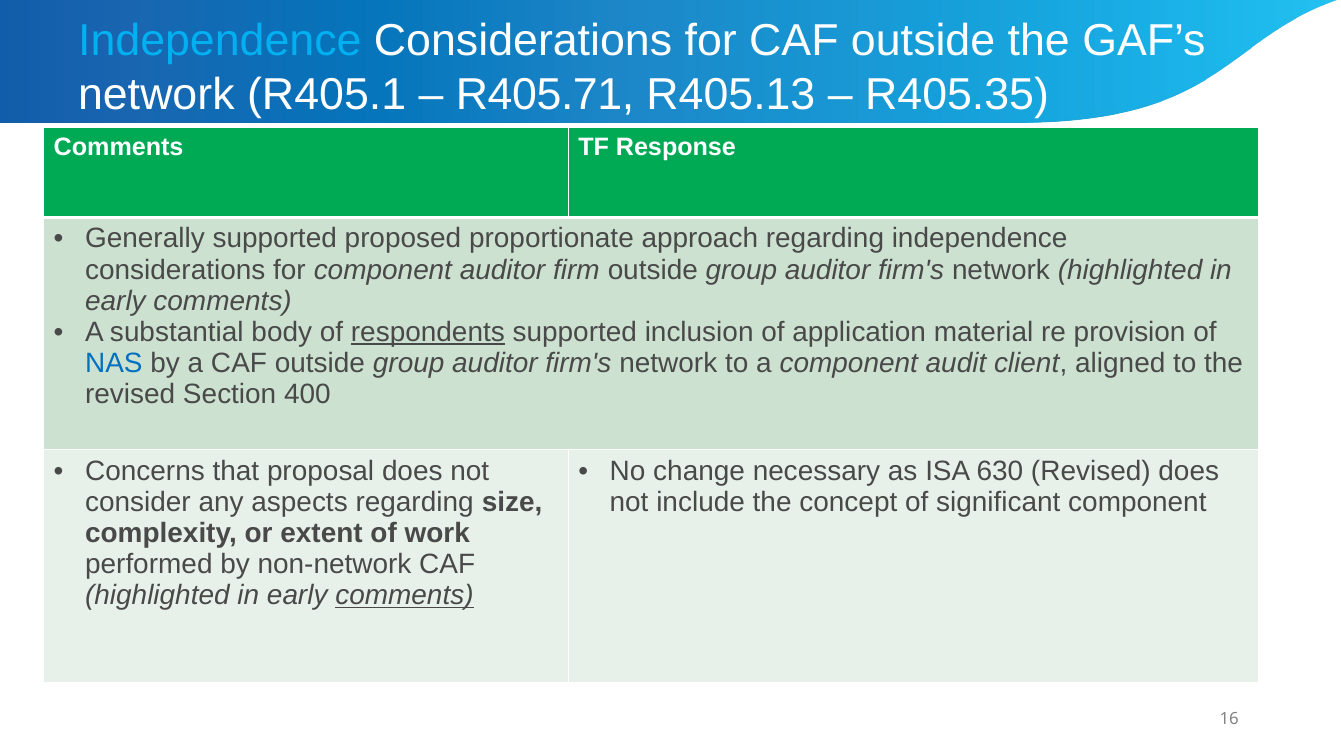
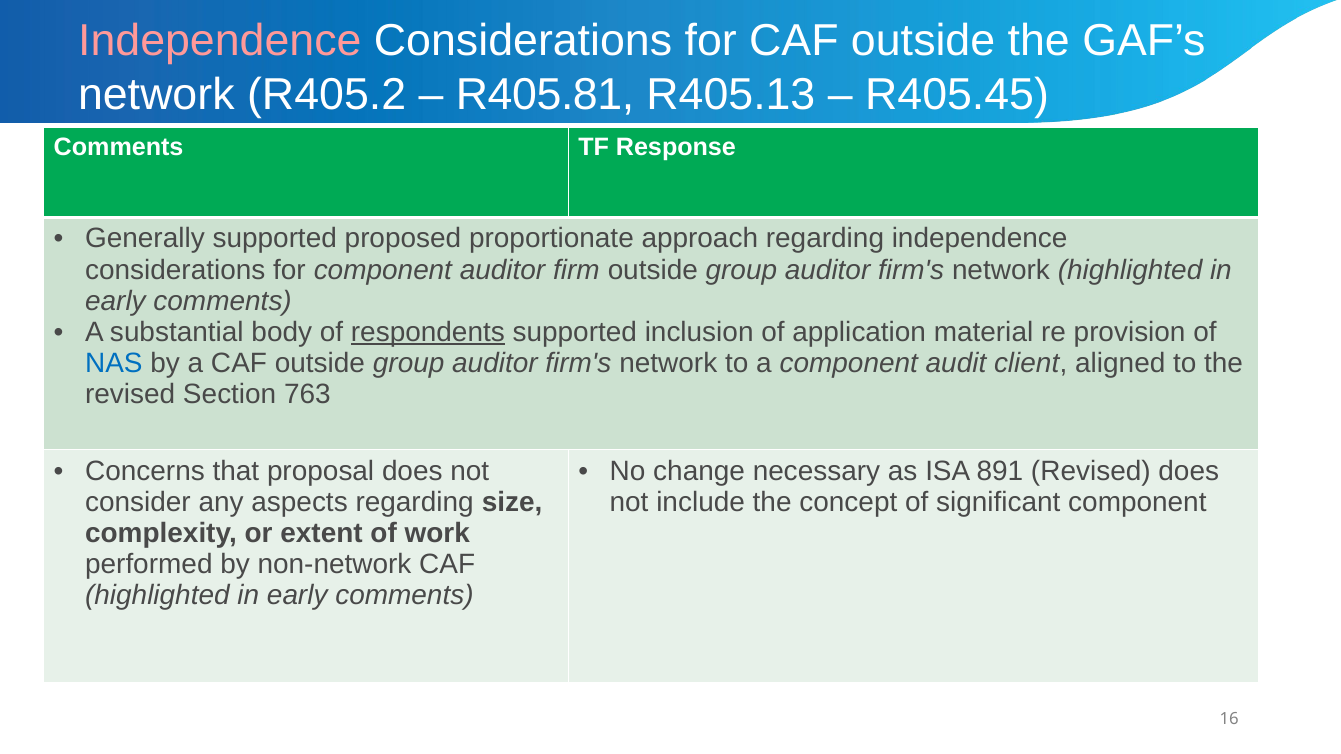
Independence at (220, 41) colour: light blue -> pink
R405.1: R405.1 -> R405.2
R405.71: R405.71 -> R405.81
R405.35: R405.35 -> R405.45
400: 400 -> 763
630: 630 -> 891
comments at (404, 596) underline: present -> none
